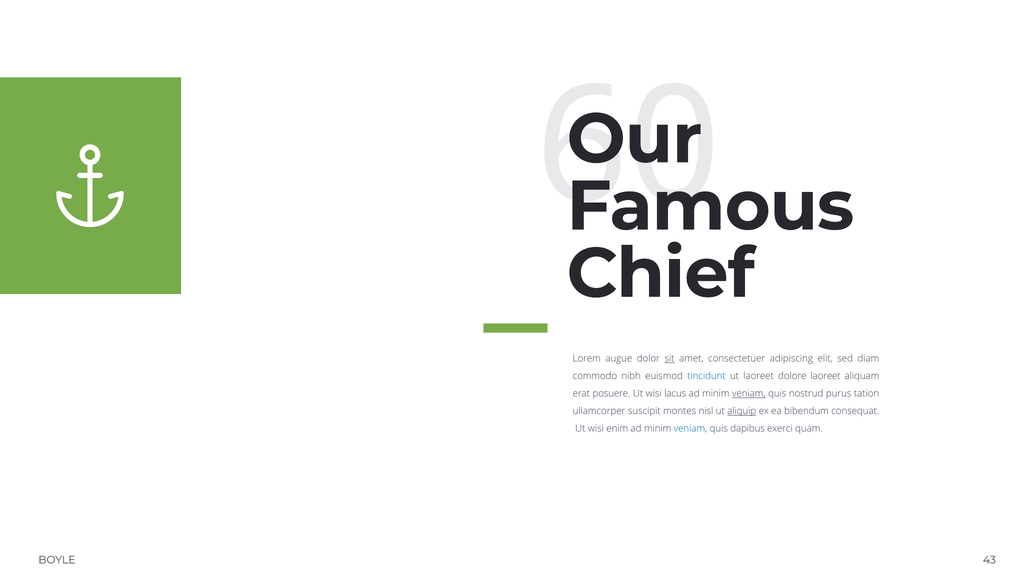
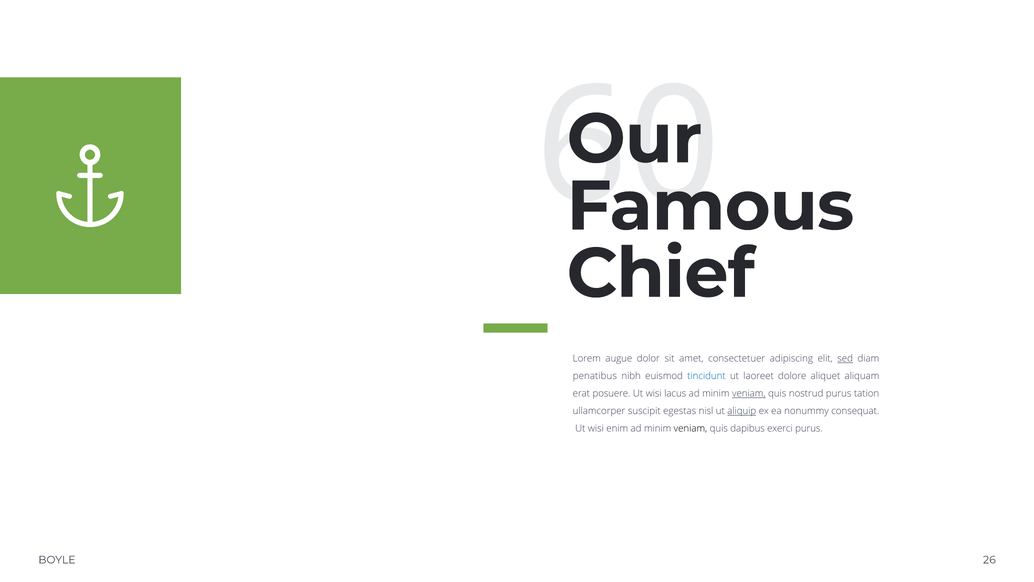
sit underline: present -> none
sed underline: none -> present
commodo: commodo -> penatibus
dolore laoreet: laoreet -> aliquet
montes: montes -> egestas
bibendum: bibendum -> nonummy
veniam at (690, 428) colour: blue -> black
exerci quam: quam -> purus
43: 43 -> 26
